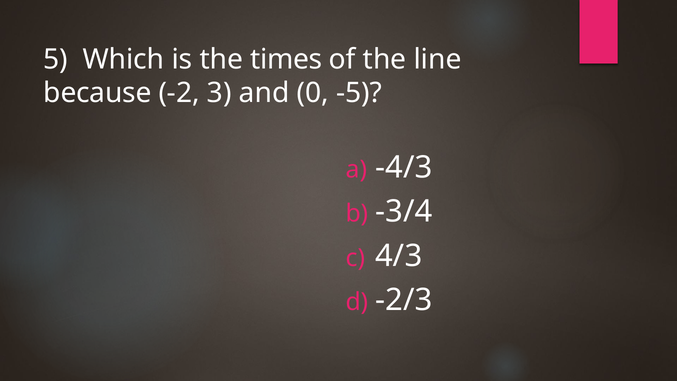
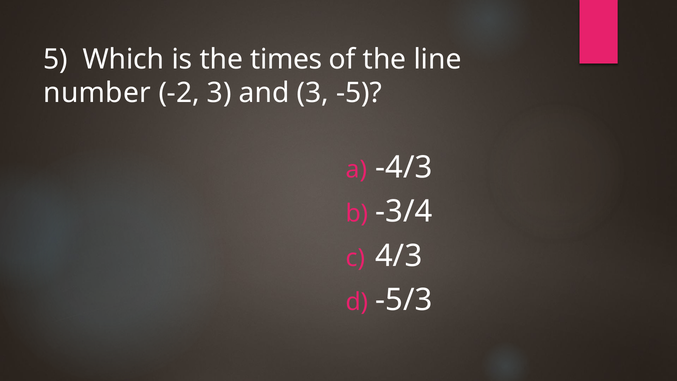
because: because -> number
and 0: 0 -> 3
-2/3: -2/3 -> -5/3
